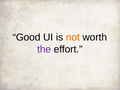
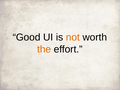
the colour: purple -> orange
